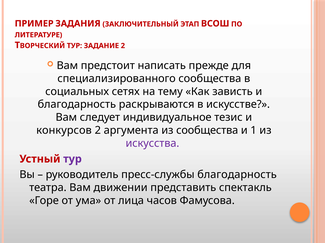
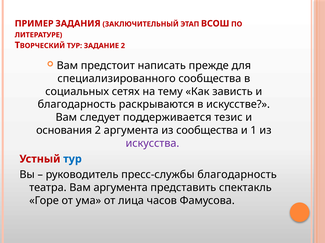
индивидуальное: индивидуальное -> поддерживается
конкурсов: конкурсов -> основания
тур at (73, 159) colour: purple -> blue
Вам движении: движении -> аргумента
